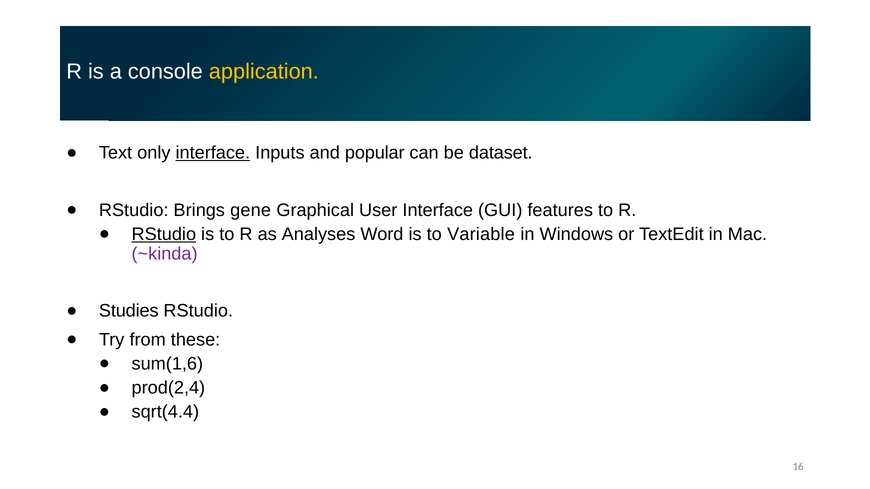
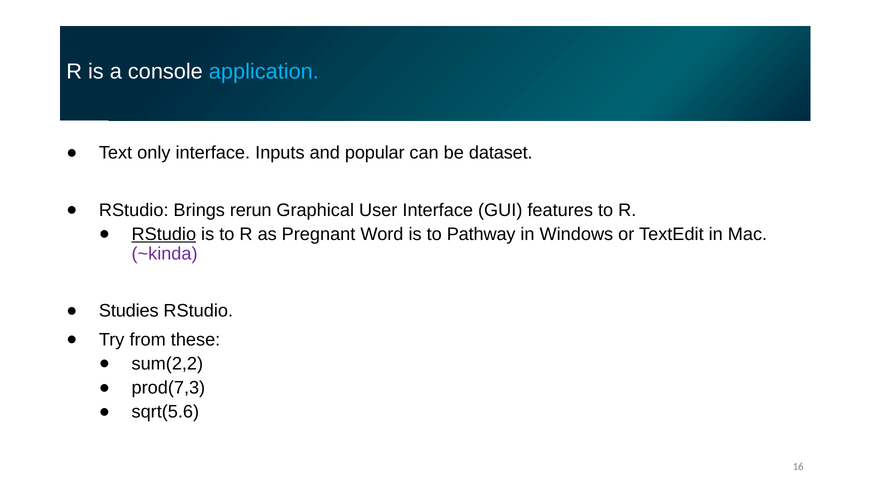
application colour: yellow -> light blue
interface at (213, 153) underline: present -> none
gene: gene -> rerun
Analyses: Analyses -> Pregnant
Variable: Variable -> Pathway
sum(1,6: sum(1,6 -> sum(2,2
prod(2,4: prod(2,4 -> prod(7,3
sqrt(4.4: sqrt(4.4 -> sqrt(5.6
